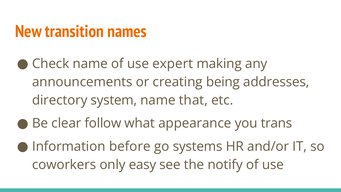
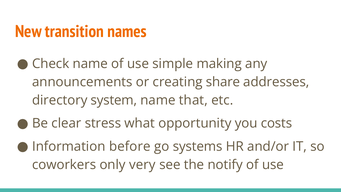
expert: expert -> simple
being: being -> share
follow: follow -> stress
appearance: appearance -> opportunity
trans: trans -> costs
easy: easy -> very
